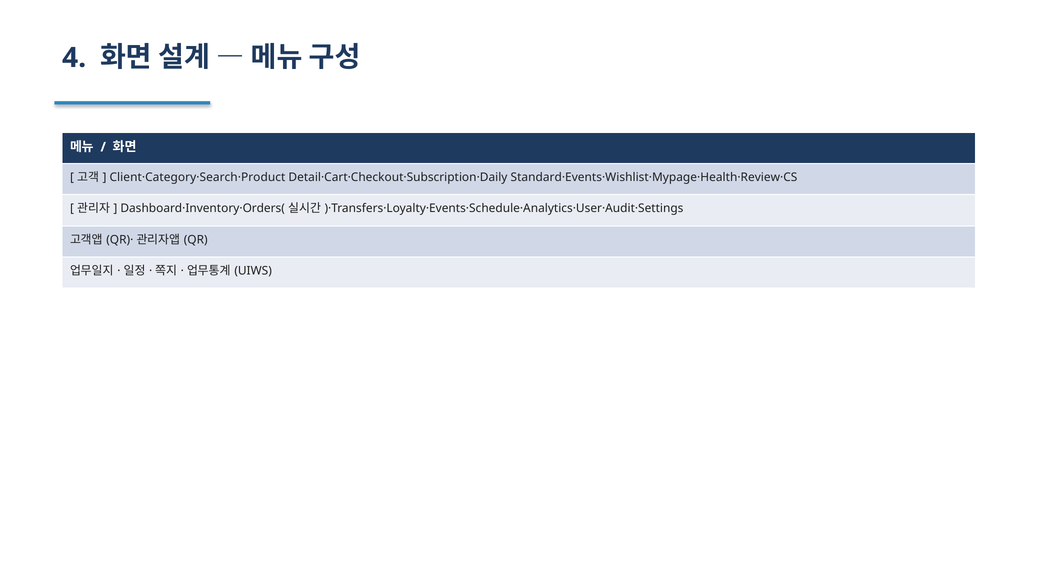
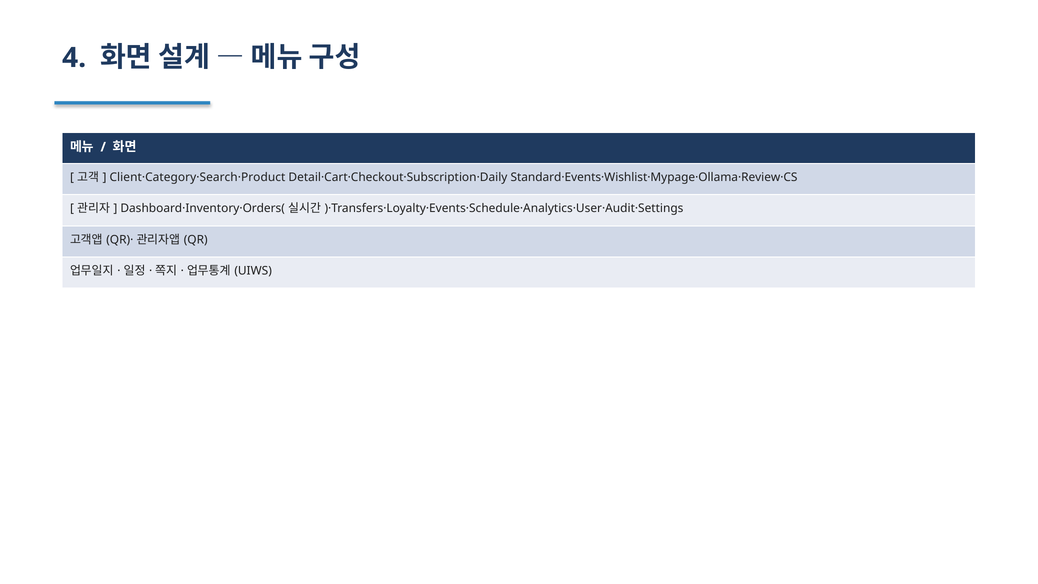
Standard·Events·Wishlist·Mypage·Health·Review·CS: Standard·Events·Wishlist·Mypage·Health·Review·CS -> Standard·Events·Wishlist·Mypage·Ollama·Review·CS
